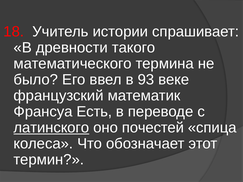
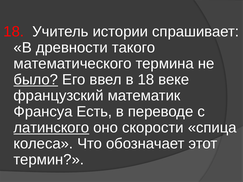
было underline: none -> present
в 93: 93 -> 18
почестей: почестей -> скорости
